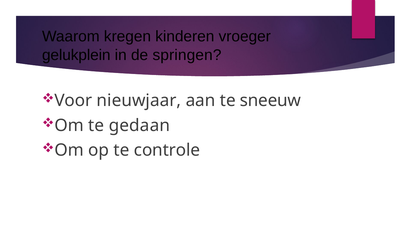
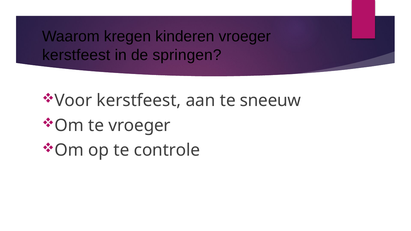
gelukplein at (76, 55): gelukplein -> kerstfeest
Voor nieuwjaar: nieuwjaar -> kerstfeest
te gedaan: gedaan -> vroeger
